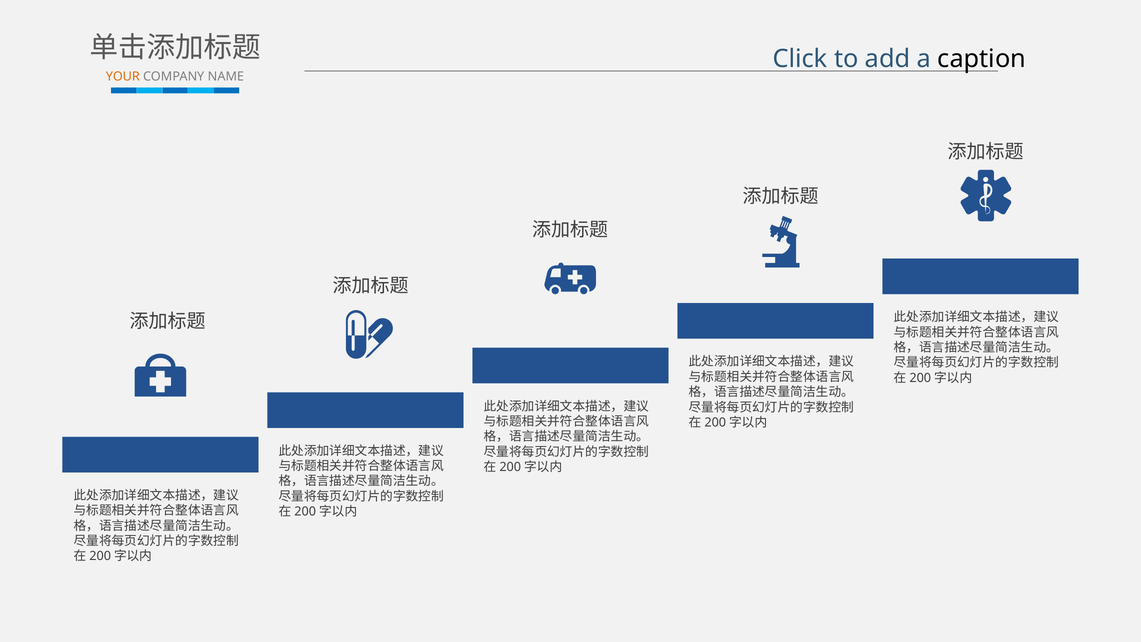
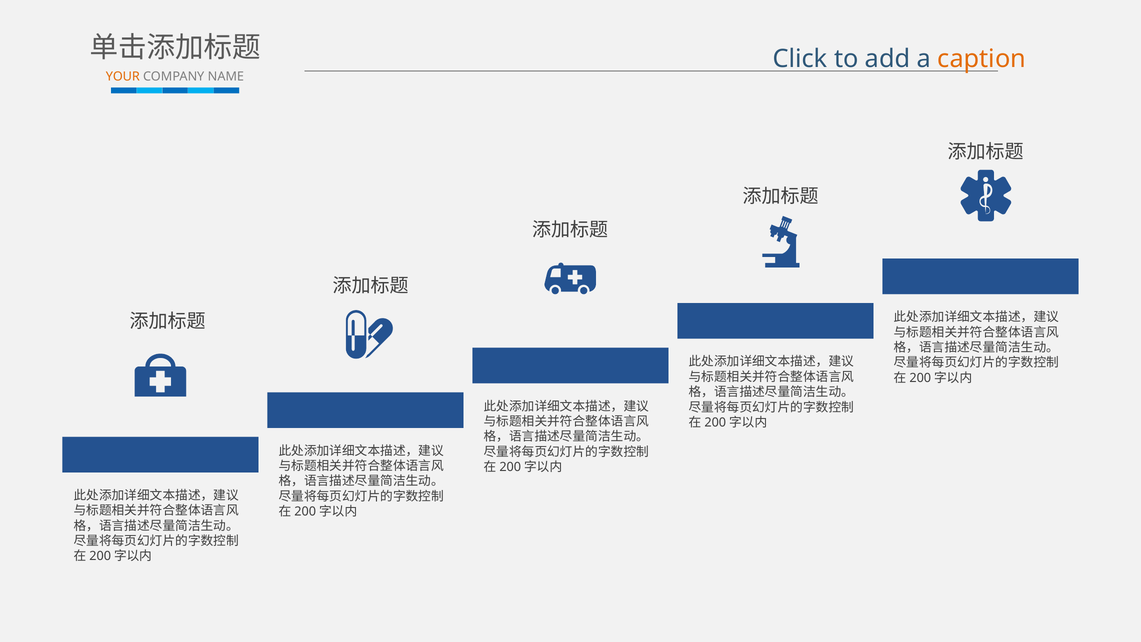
caption colour: black -> orange
